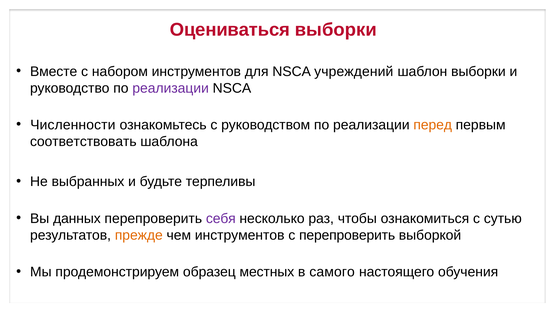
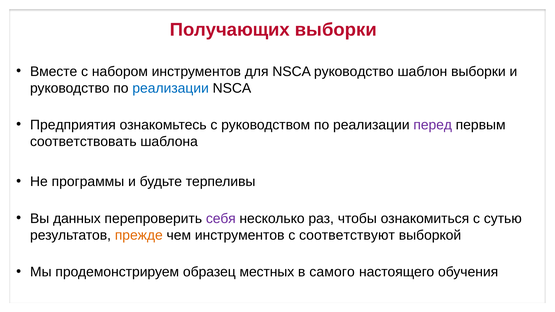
Оцениваться: Оцениваться -> Получающих
NSCA учреждений: учреждений -> руководство
реализации at (171, 88) colour: purple -> blue
Численности: Численности -> Предприятия
перед colour: orange -> purple
выбранных: выбранных -> программы
с перепроверить: перепроверить -> соответствуют
